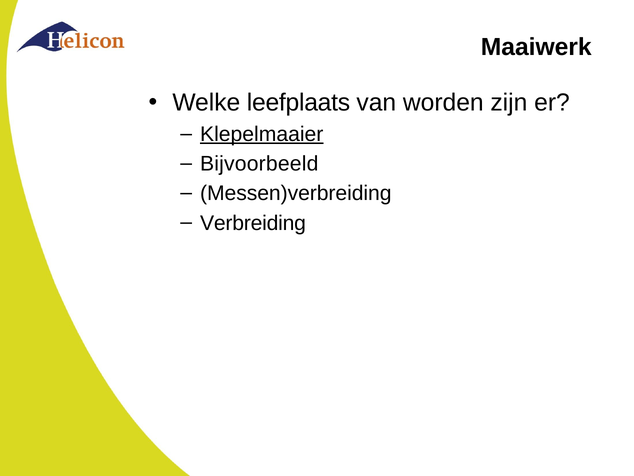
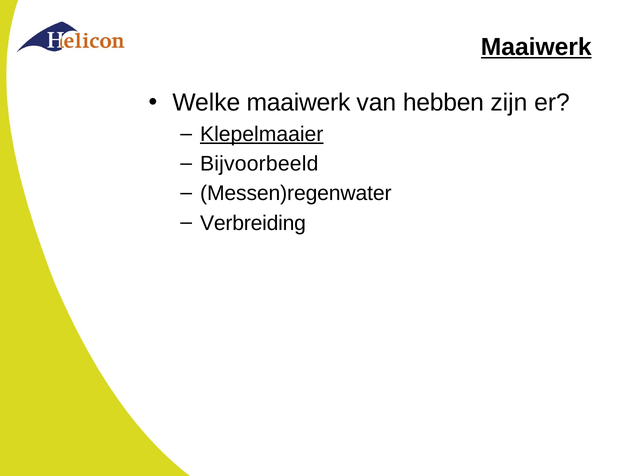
Maaiwerk at (536, 47) underline: none -> present
Welke leefplaats: leefplaats -> maaiwerk
worden: worden -> hebben
Messen)verbreiding: Messen)verbreiding -> Messen)regenwater
